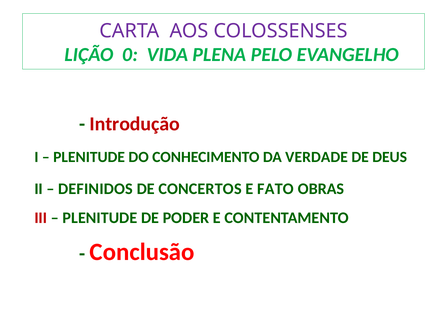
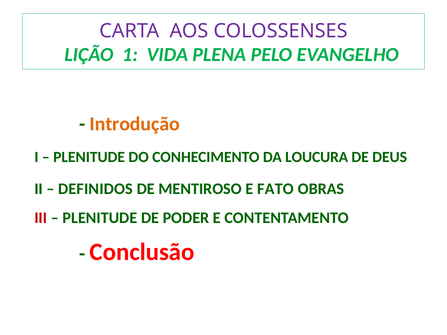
0: 0 -> 1
Introdução colour: red -> orange
VERDADE: VERDADE -> LOUCURA
CONCERTOS: CONCERTOS -> MENTIROSO
